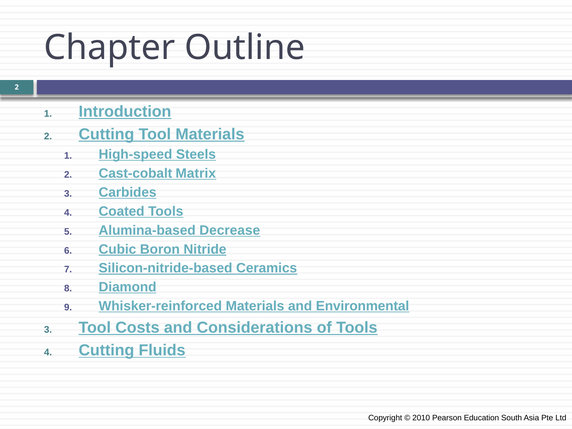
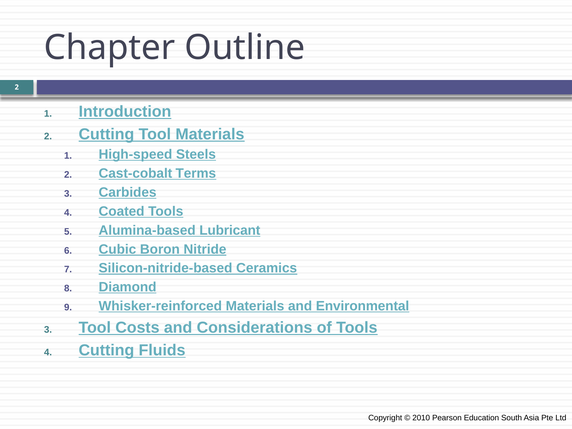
Matrix: Matrix -> Terms
Decrease: Decrease -> Lubricant
